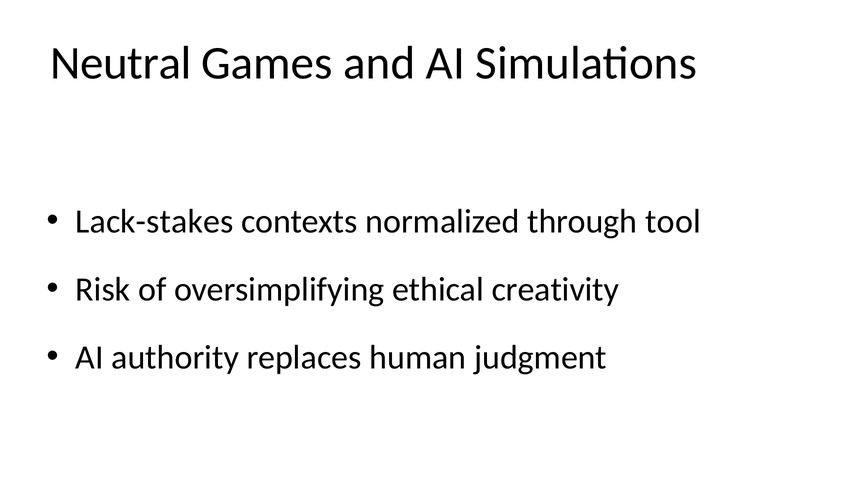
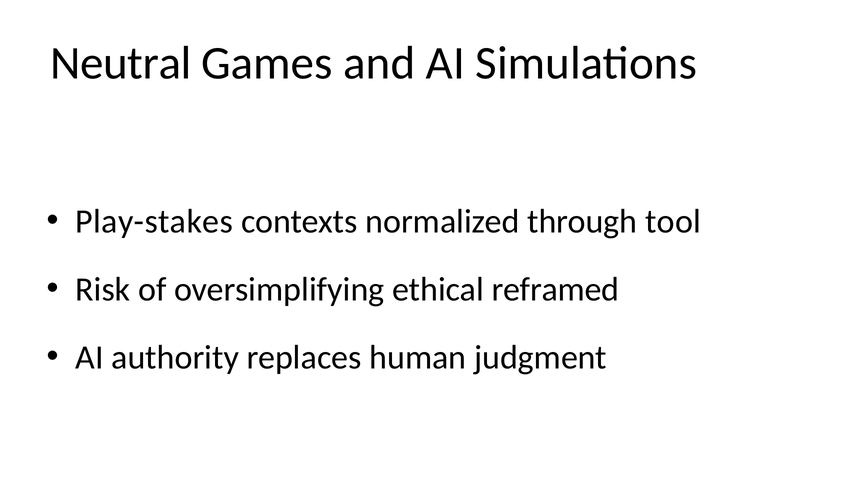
Lack-stakes: Lack-stakes -> Play-stakes
creativity: creativity -> reframed
